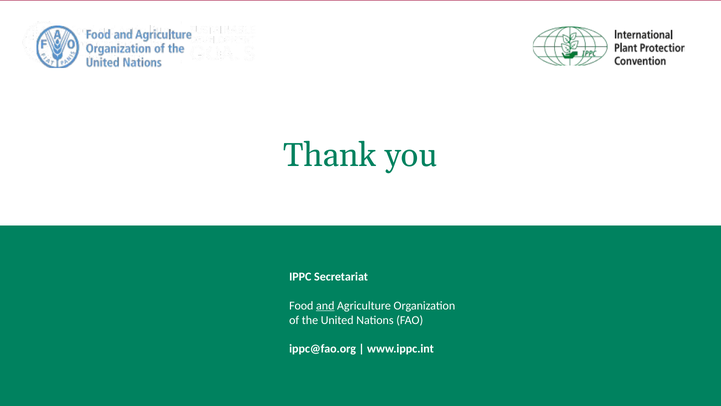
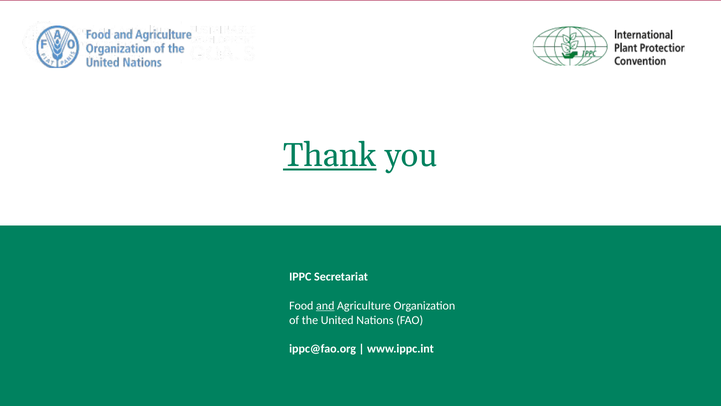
Thank underline: none -> present
